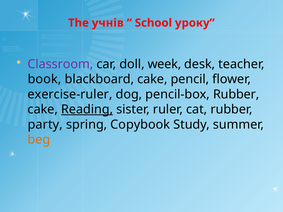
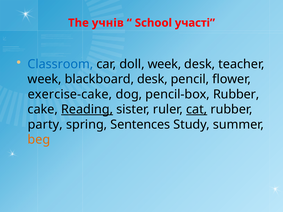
уроку: уроку -> участі
Classroom colour: purple -> blue
book at (44, 79): book -> week
blackboard cake: cake -> desk
exercise-ruler: exercise-ruler -> exercise-cake
cat underline: none -> present
Copybook: Copybook -> Sentences
